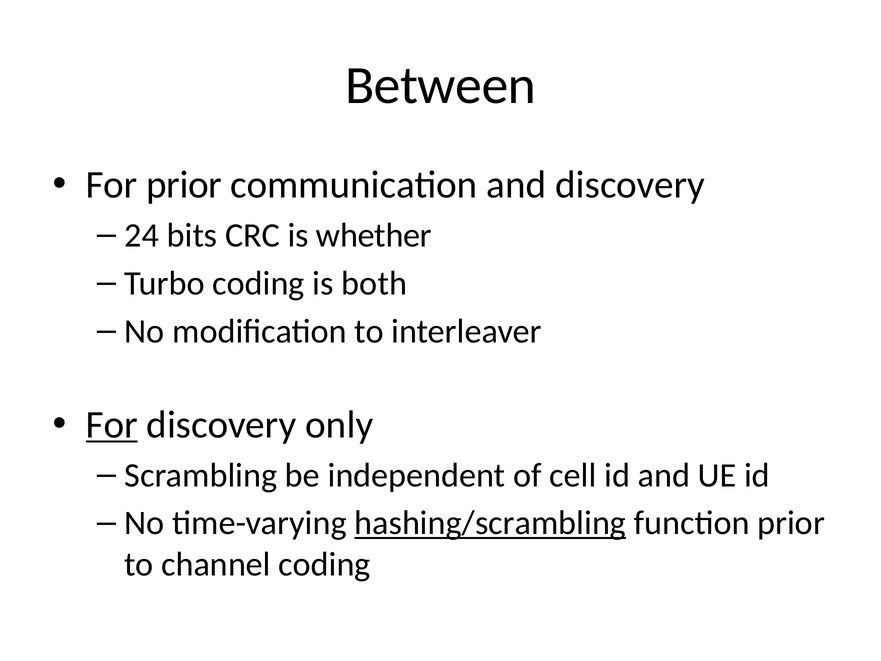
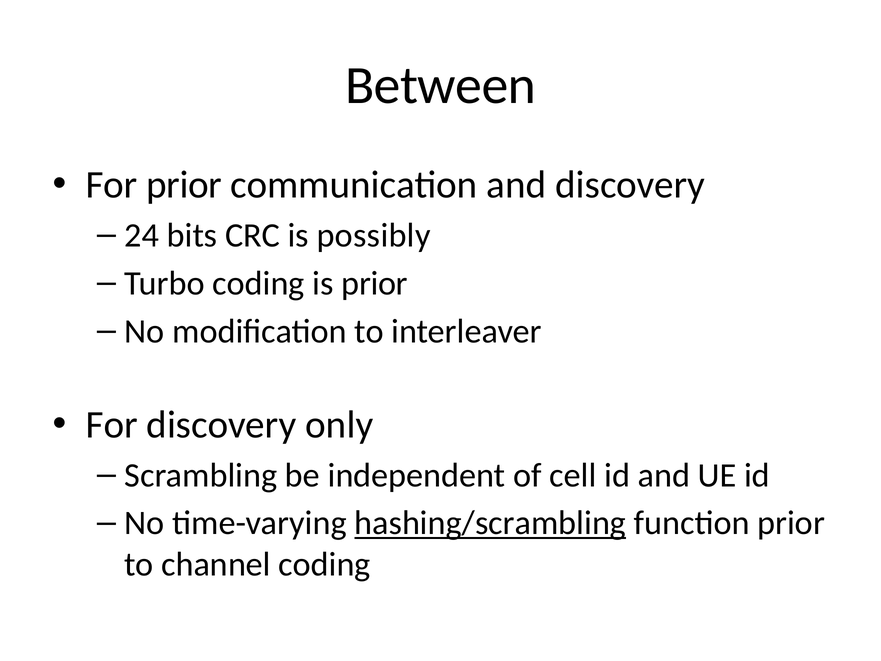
whether: whether -> possibly
is both: both -> prior
For at (112, 425) underline: present -> none
